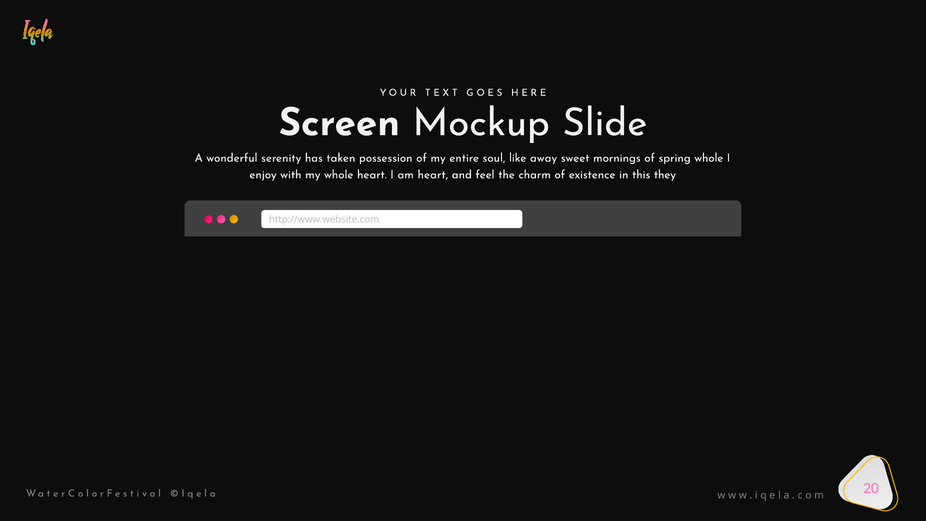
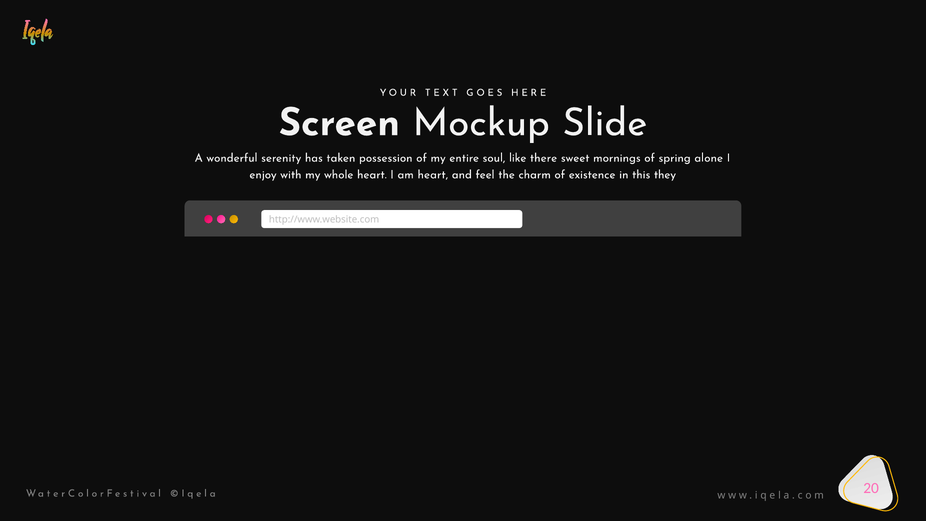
away: away -> there
spring whole: whole -> alone
